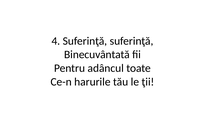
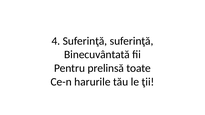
adâncul: adâncul -> prelinsă
